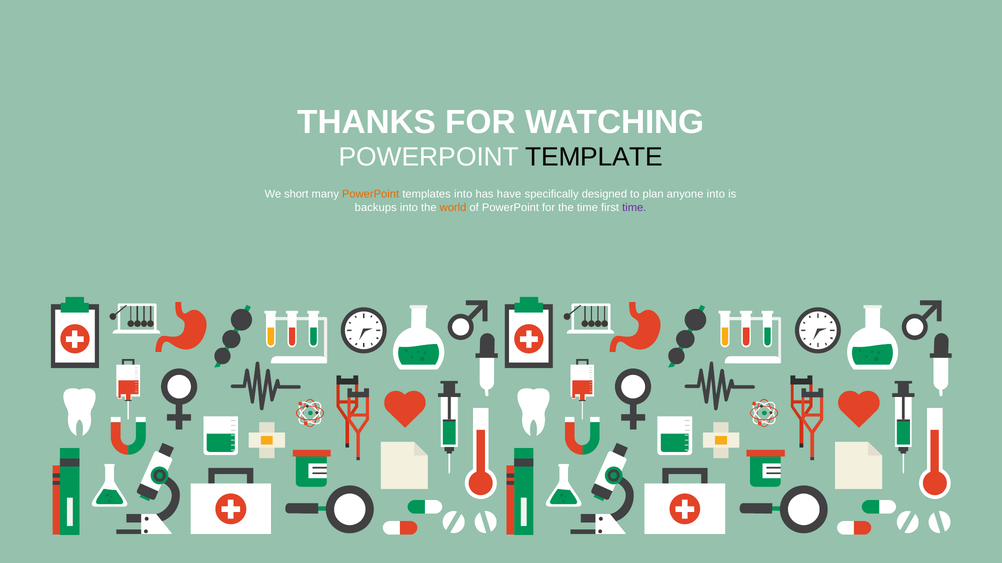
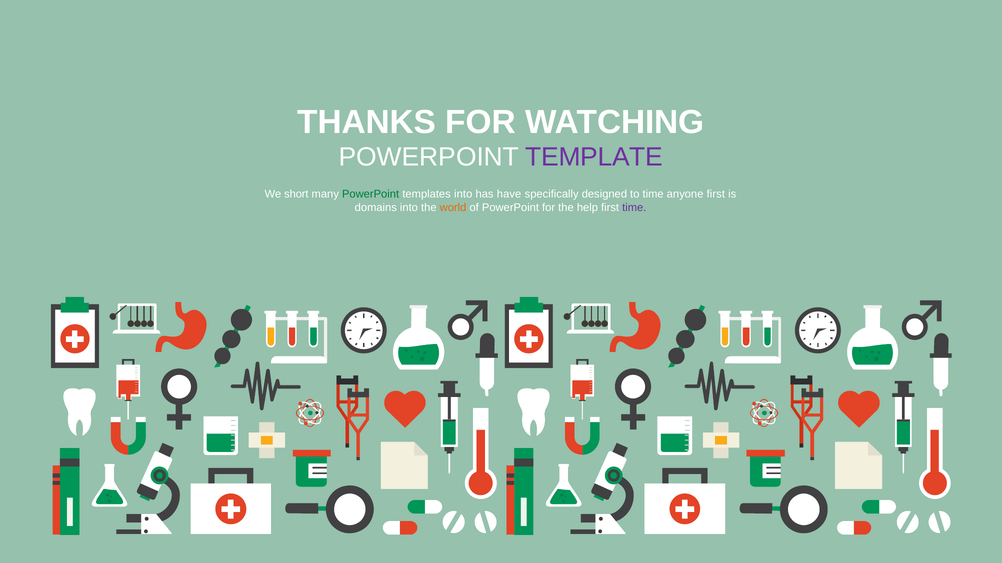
TEMPLATE colour: black -> purple
PowerPoint at (371, 194) colour: orange -> green
to plan: plan -> time
anyone into: into -> first
backups: backups -> domains
the time: time -> help
